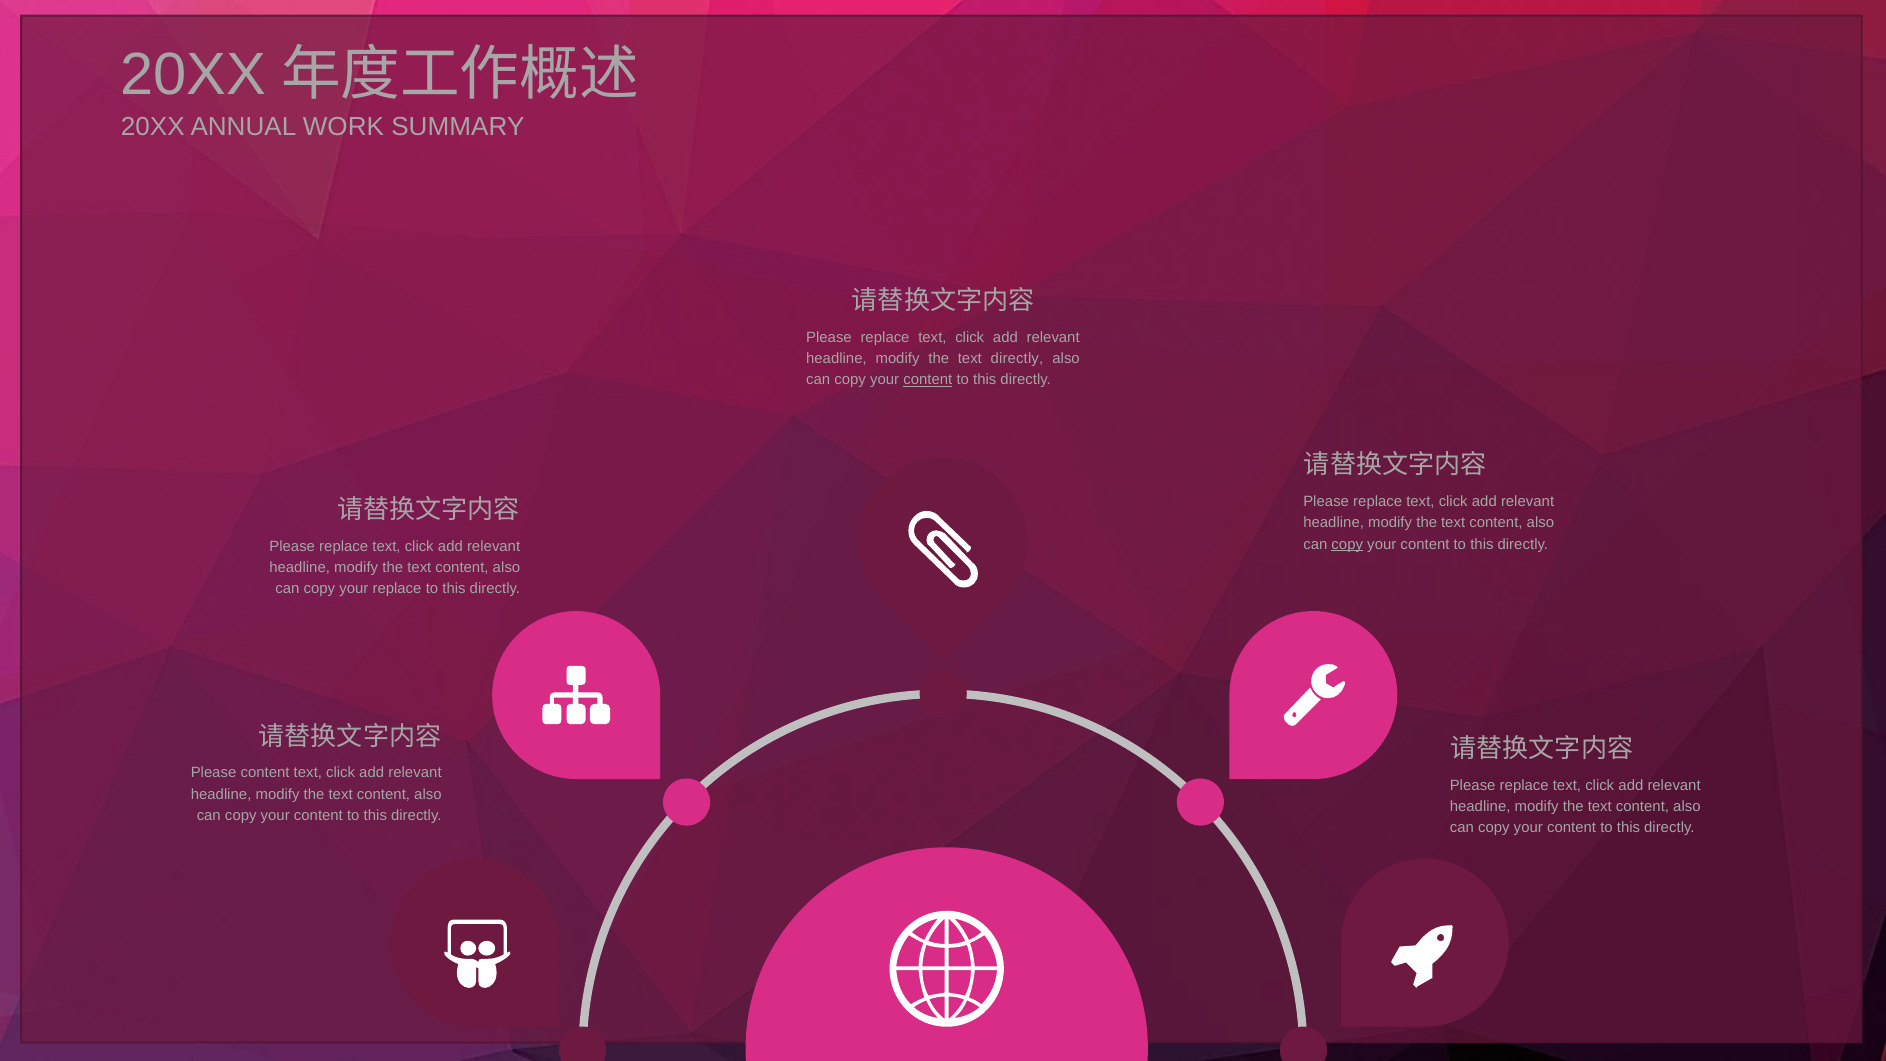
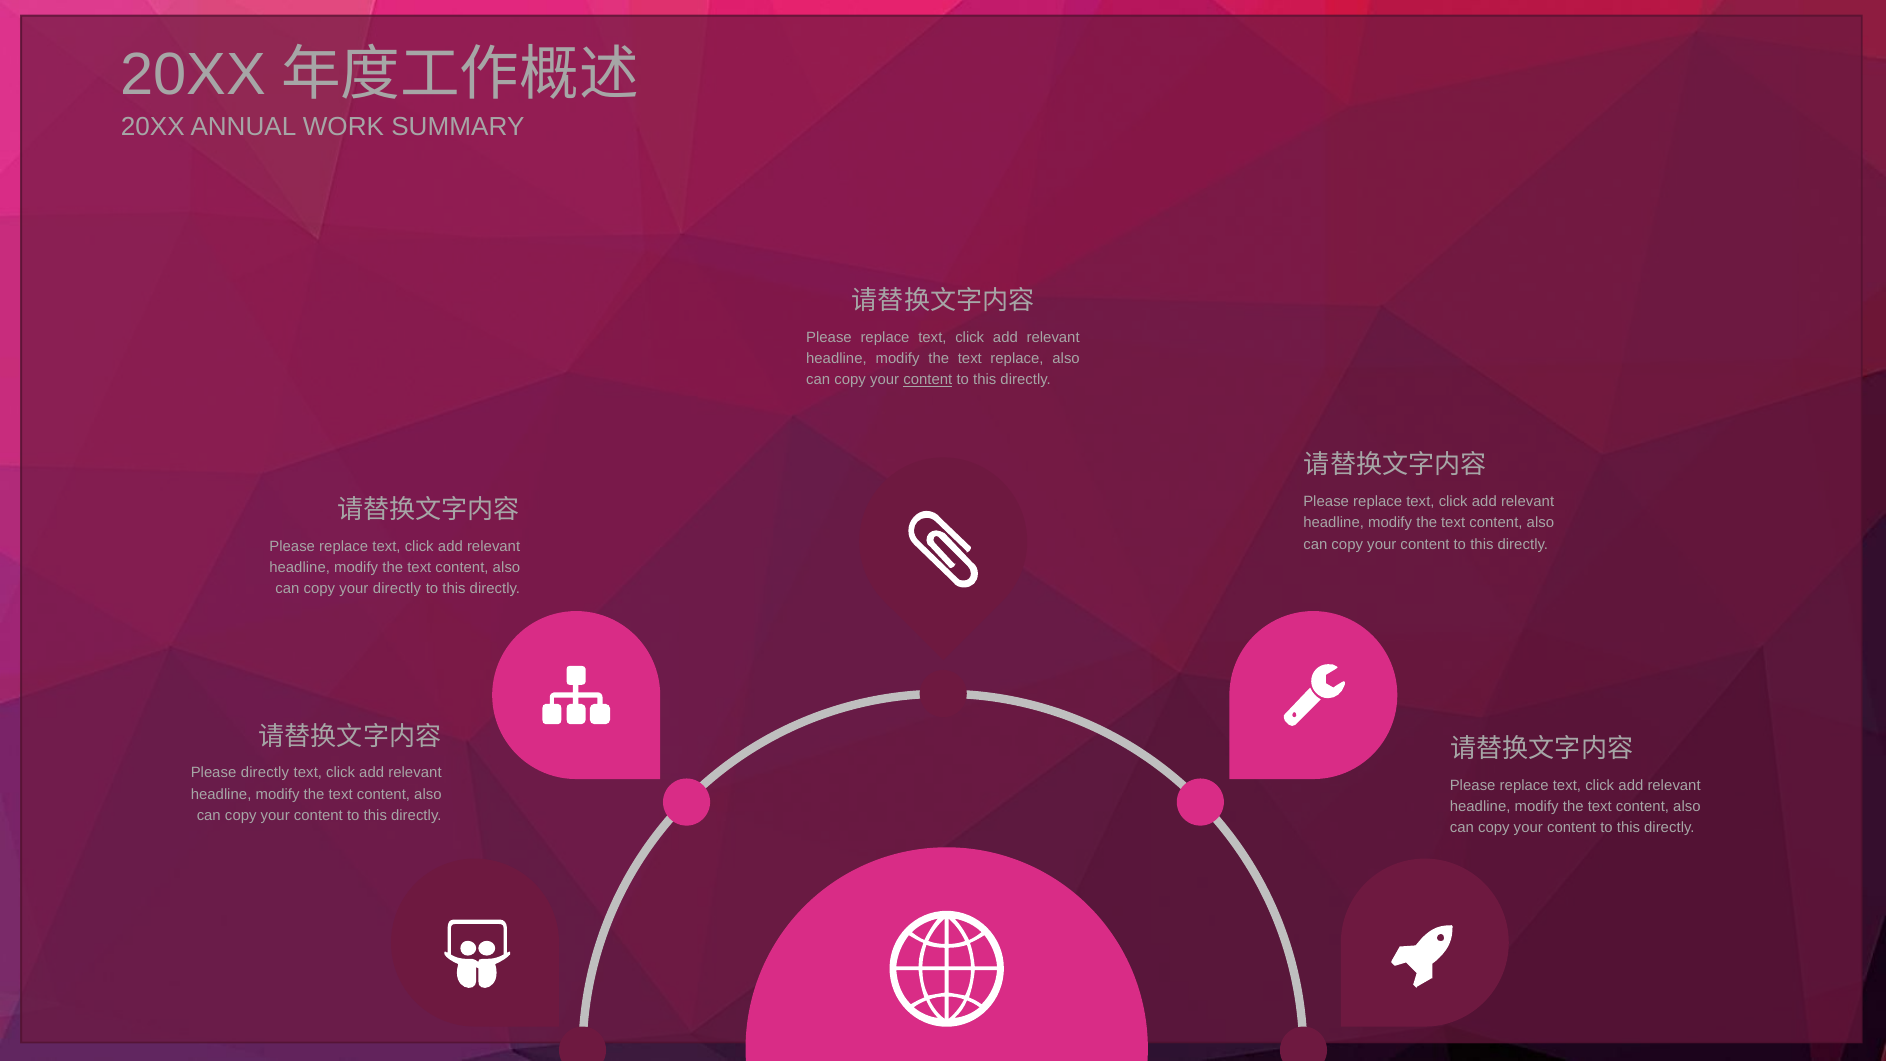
text directly: directly -> replace
copy at (1347, 544) underline: present -> none
your replace: replace -> directly
Please content: content -> directly
